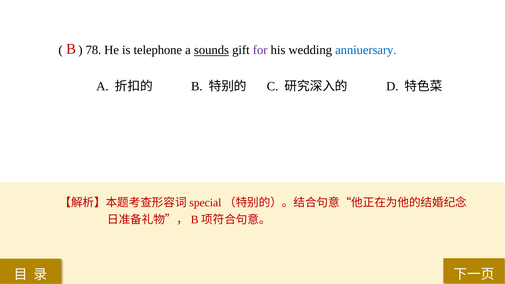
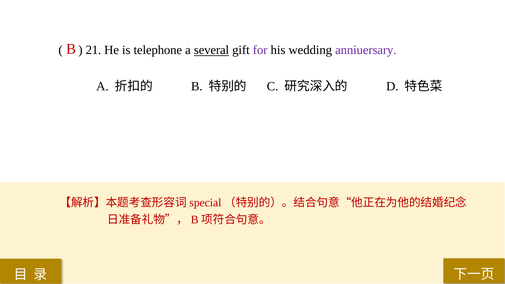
78: 78 -> 21
sounds: sounds -> several
anniuersary colour: blue -> purple
